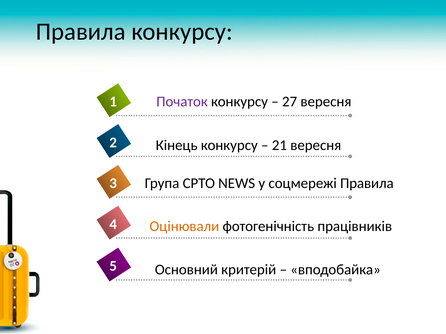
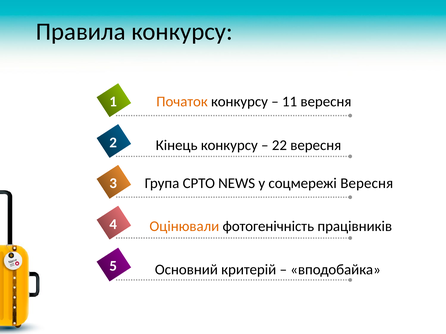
Початок colour: purple -> orange
27: 27 -> 11
21: 21 -> 22
соцмережі Правила: Правила -> Вересня
